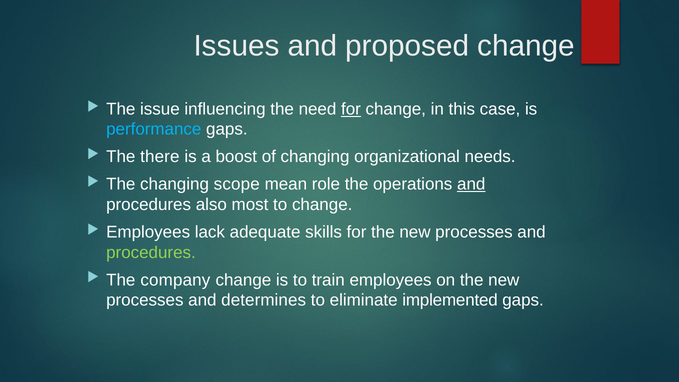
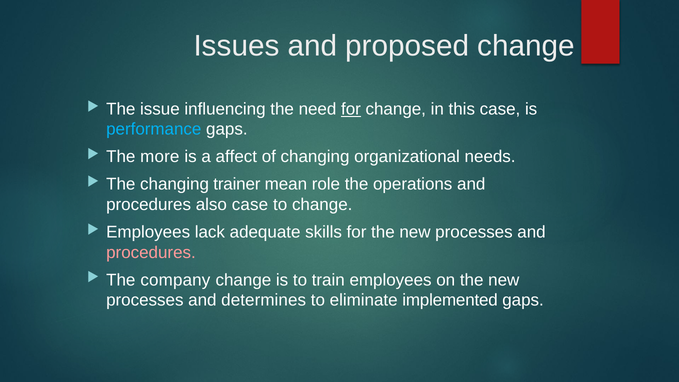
there: there -> more
boost: boost -> affect
scope: scope -> trainer
and at (471, 184) underline: present -> none
also most: most -> case
procedures at (151, 252) colour: light green -> pink
